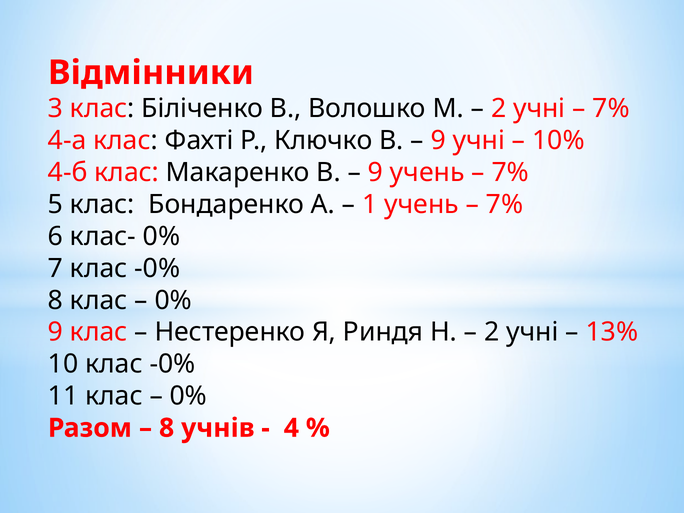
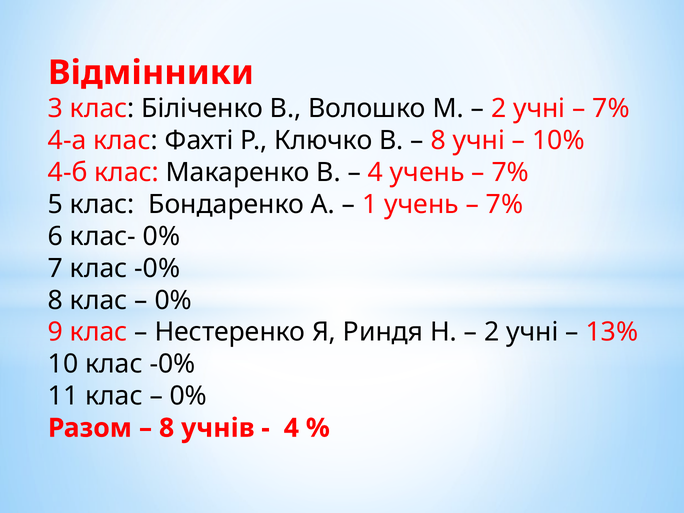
9 at (438, 141): 9 -> 8
9 at (376, 173): 9 -> 4
